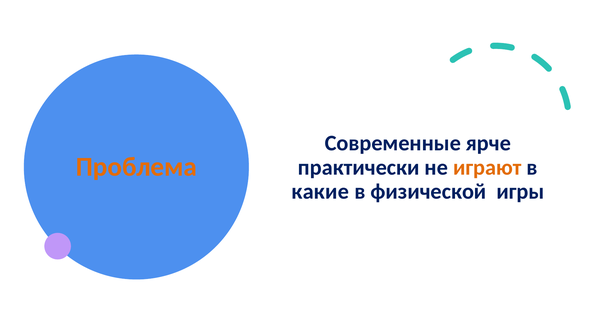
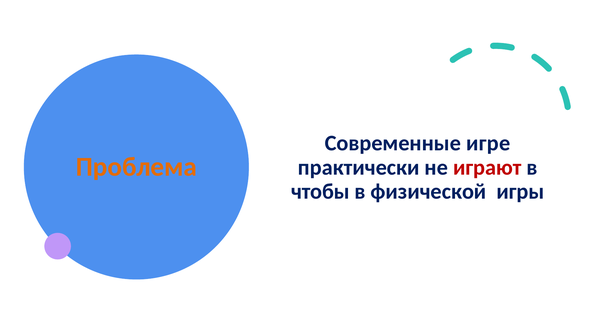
ярче: ярче -> игре
играют colour: orange -> red
какие: какие -> чтобы
